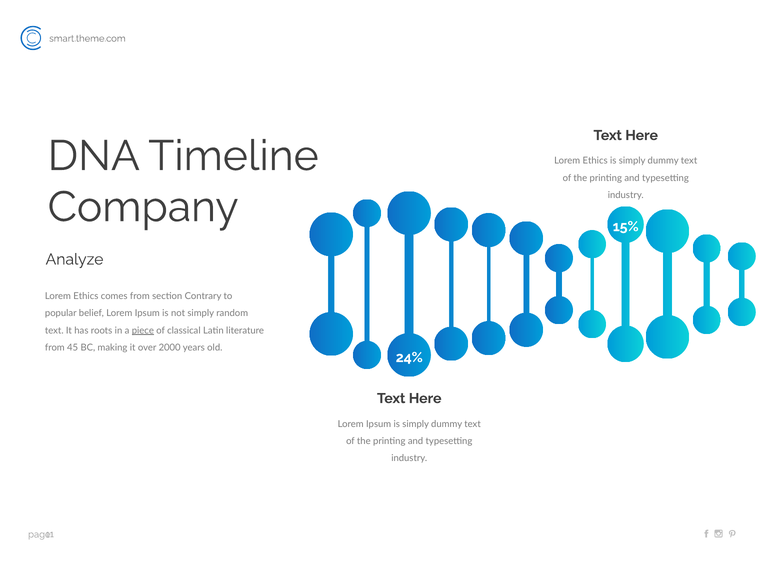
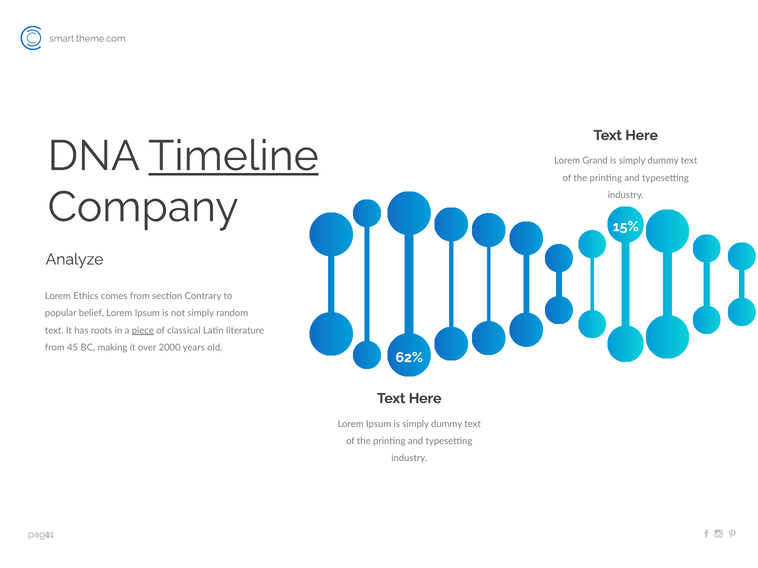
Timeline underline: none -> present
Ethics at (595, 161): Ethics -> Grand
24%: 24% -> 62%
